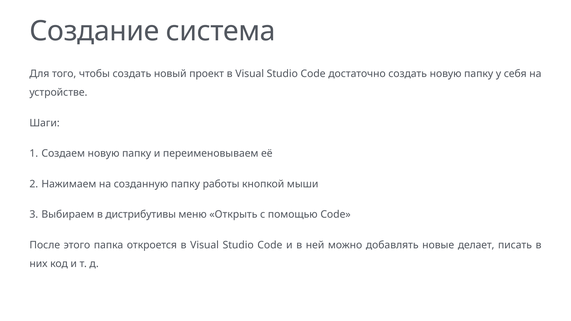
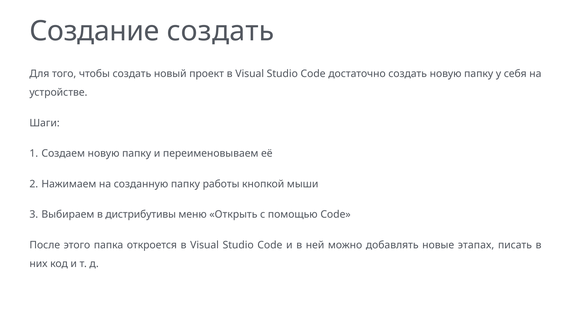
Создание система: система -> создать
делает: делает -> этапах
